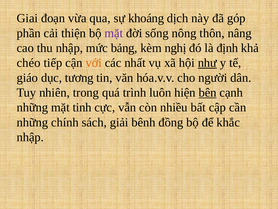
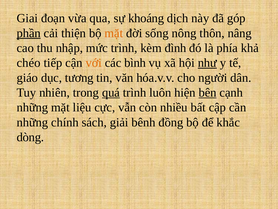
phần underline: none -> present
mặt at (114, 33) colour: purple -> orange
mức bảng: bảng -> trình
nghị: nghị -> đình
định: định -> phía
nhất: nhất -> bình
quá underline: none -> present
tinh: tinh -> liệu
nhập at (30, 137): nhập -> dòng
